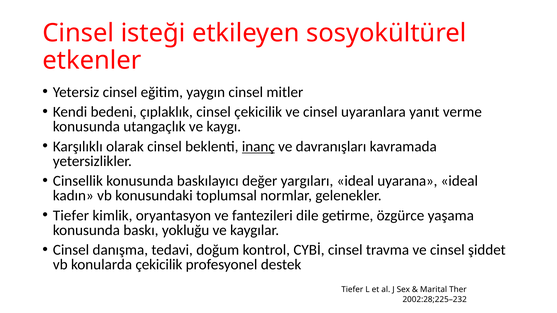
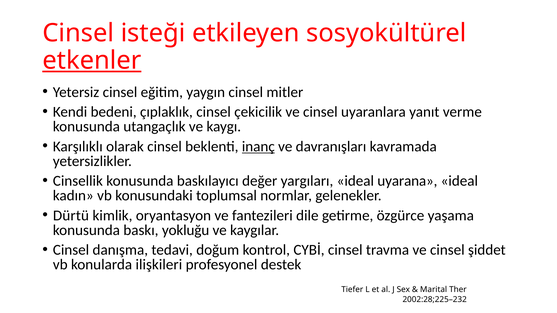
etkenler underline: none -> present
Tiefer at (71, 216): Tiefer -> Dürtü
konularda çekicilik: çekicilik -> ilişkileri
